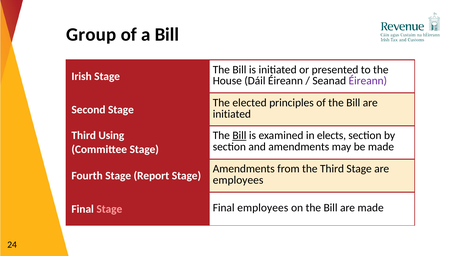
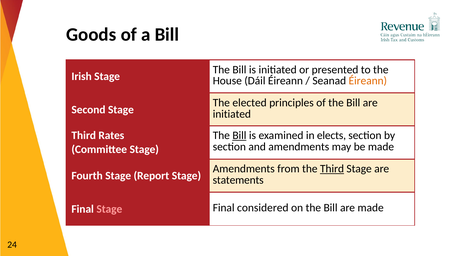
Group: Group -> Goods
Éireann at (368, 81) colour: purple -> orange
Using: Using -> Rates
Third at (332, 168) underline: none -> present
employees at (238, 180): employees -> statements
Final employees: employees -> considered
